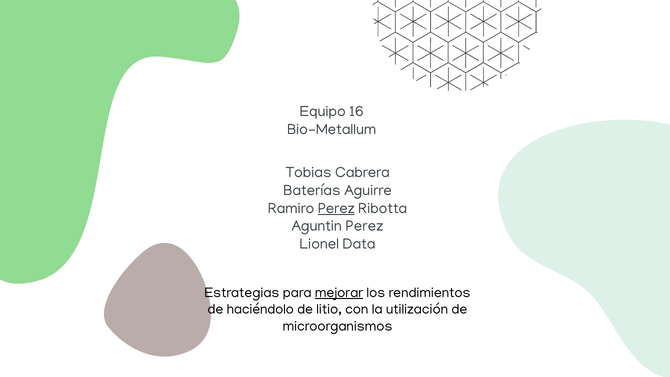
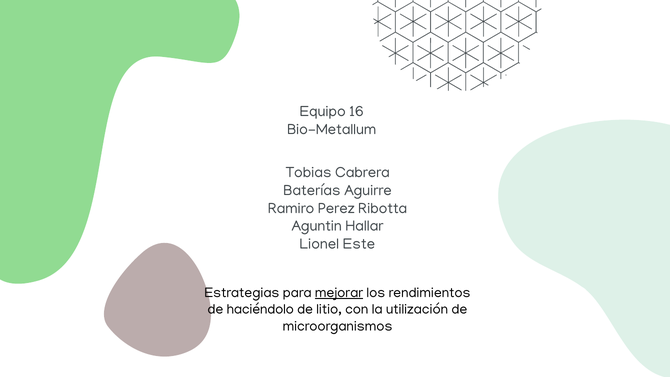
Perez at (336, 208) underline: present -> none
Aguntin Perez: Perez -> Hallar
Data: Data -> Este
